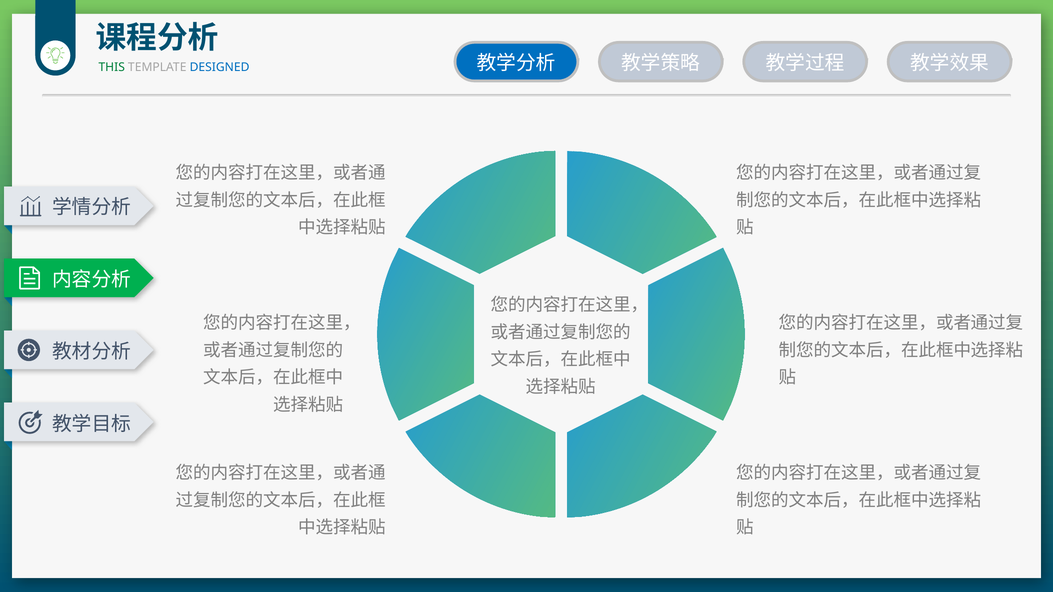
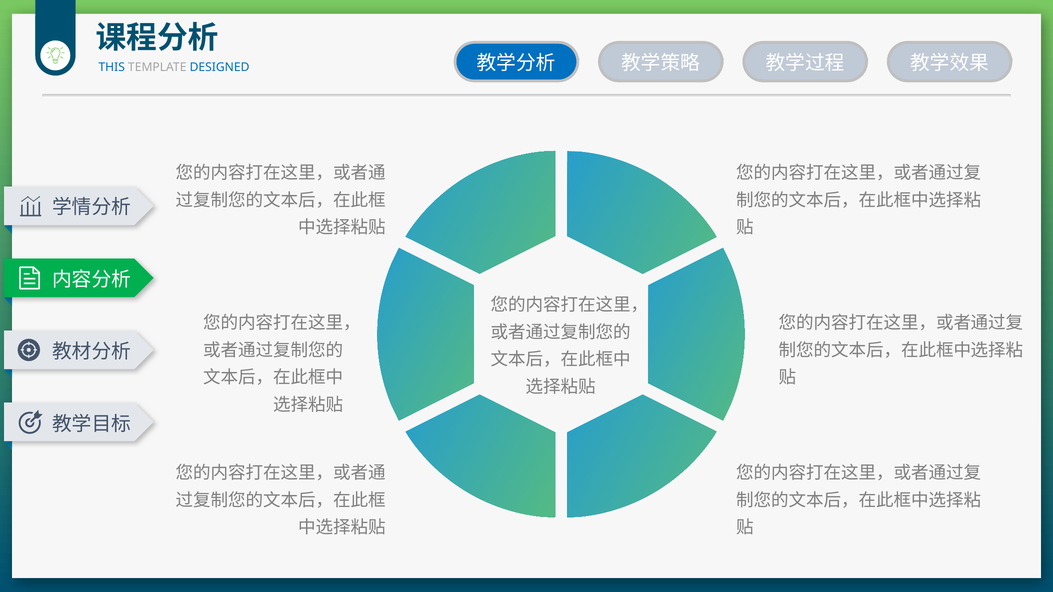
THIS colour: green -> blue
